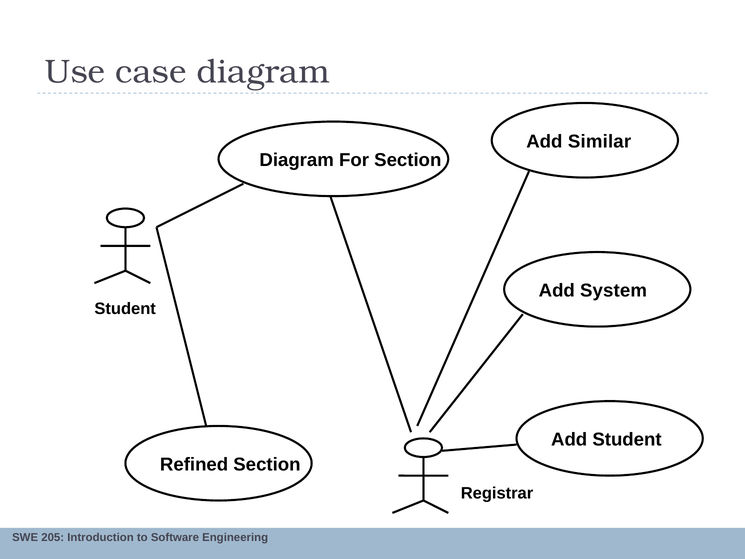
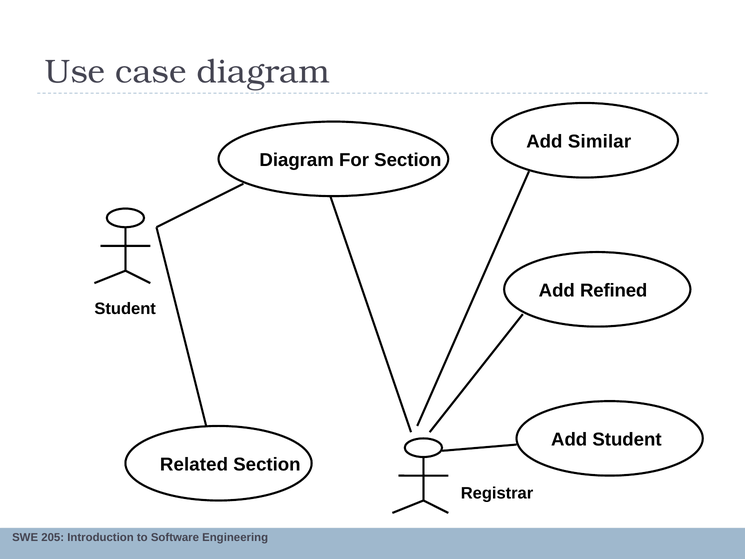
System: System -> Refined
Refined: Refined -> Related
